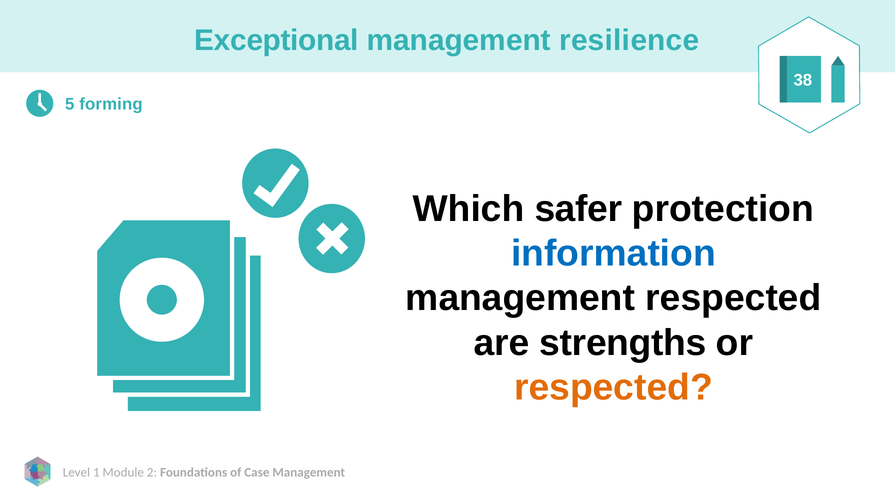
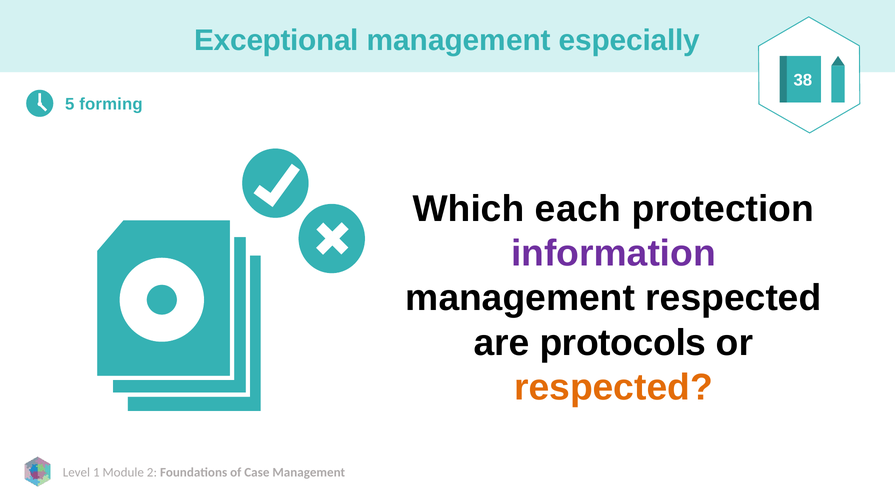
resilience: resilience -> especially
safer: safer -> each
information colour: blue -> purple
strengths: strengths -> protocols
